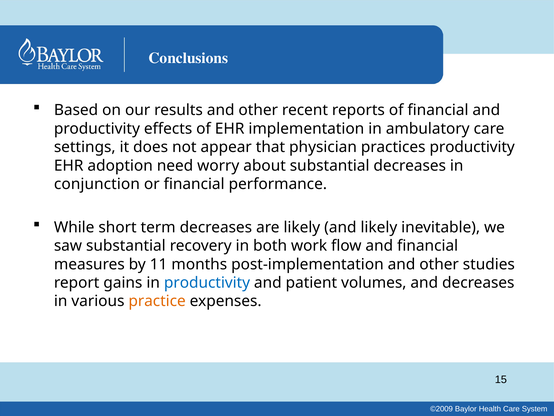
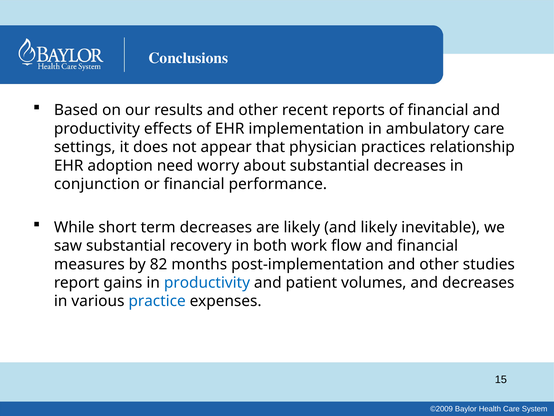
practices productivity: productivity -> relationship
11: 11 -> 82
practice colour: orange -> blue
